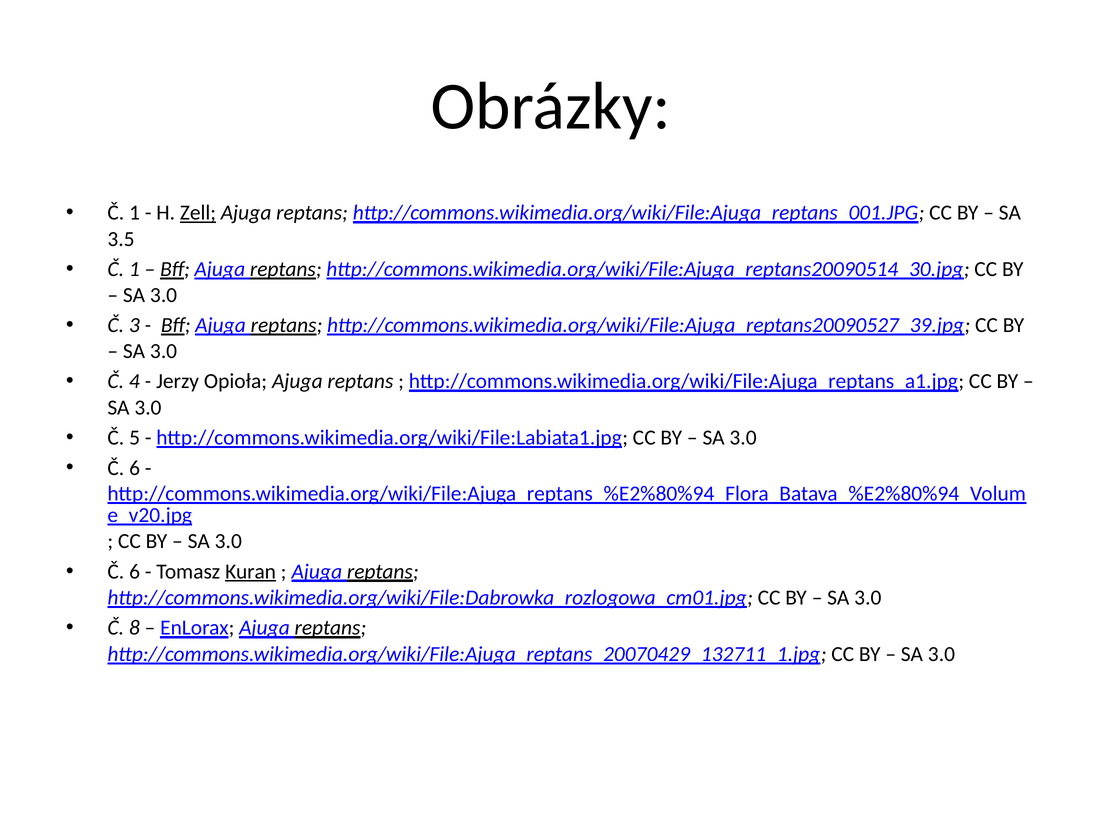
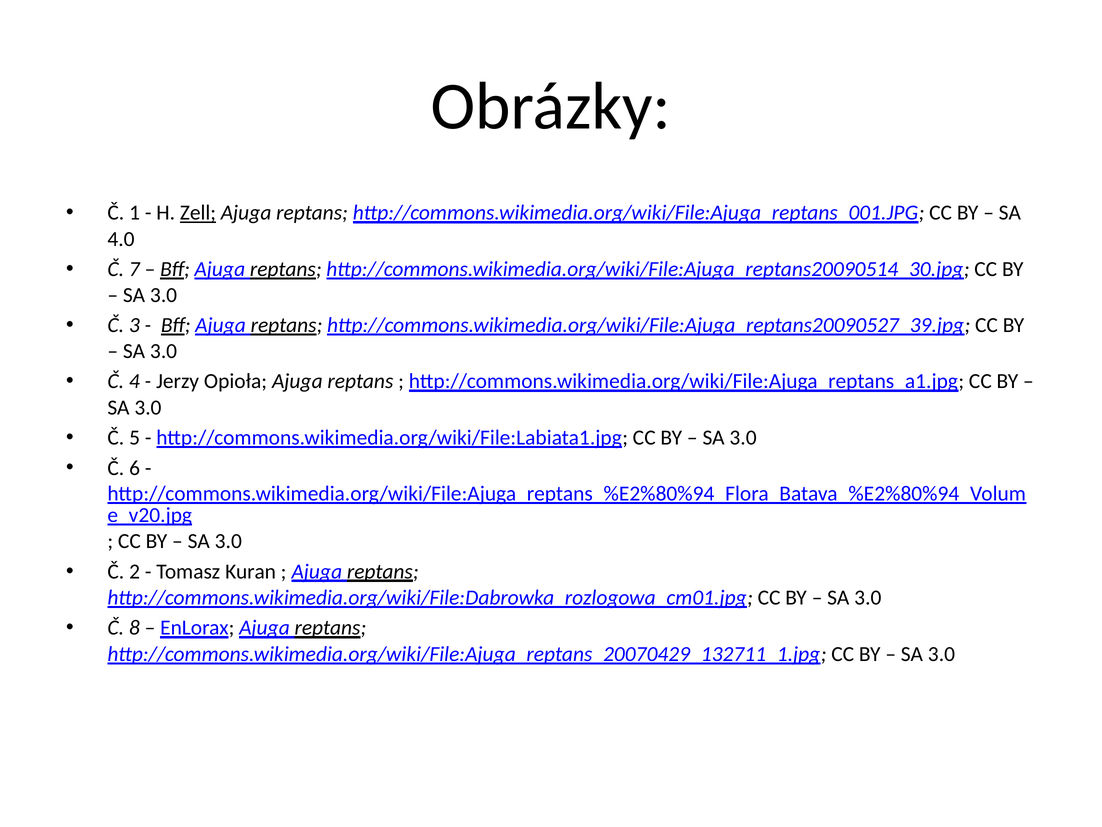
3.5: 3.5 -> 4.0
1 at (134, 269): 1 -> 7
6 at (135, 571): 6 -> 2
Kuran underline: present -> none
